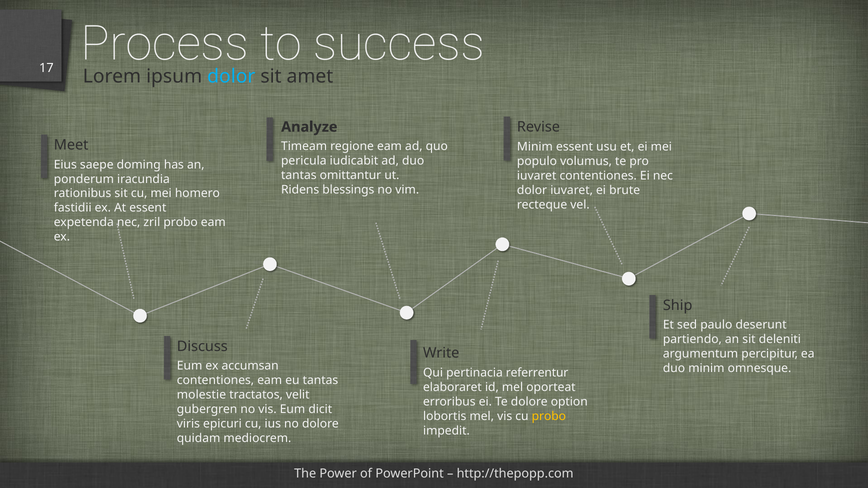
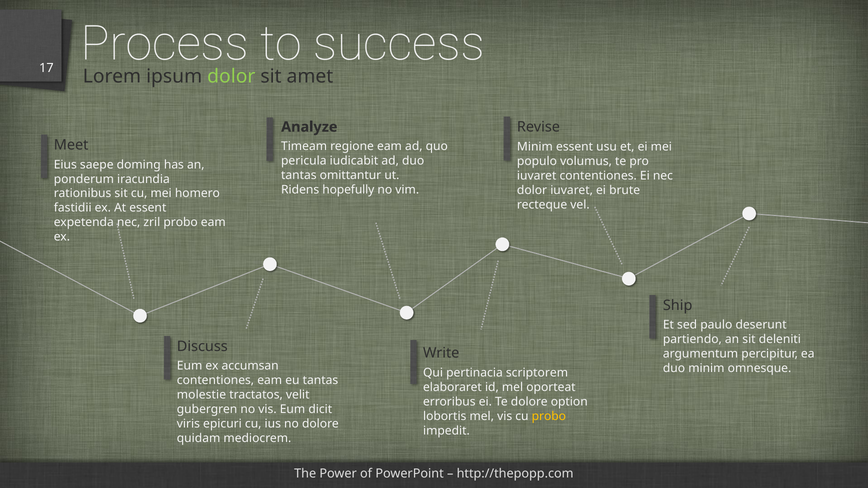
dolor at (231, 76) colour: light blue -> light green
blessings: blessings -> hopefully
referrentur: referrentur -> scriptorem
